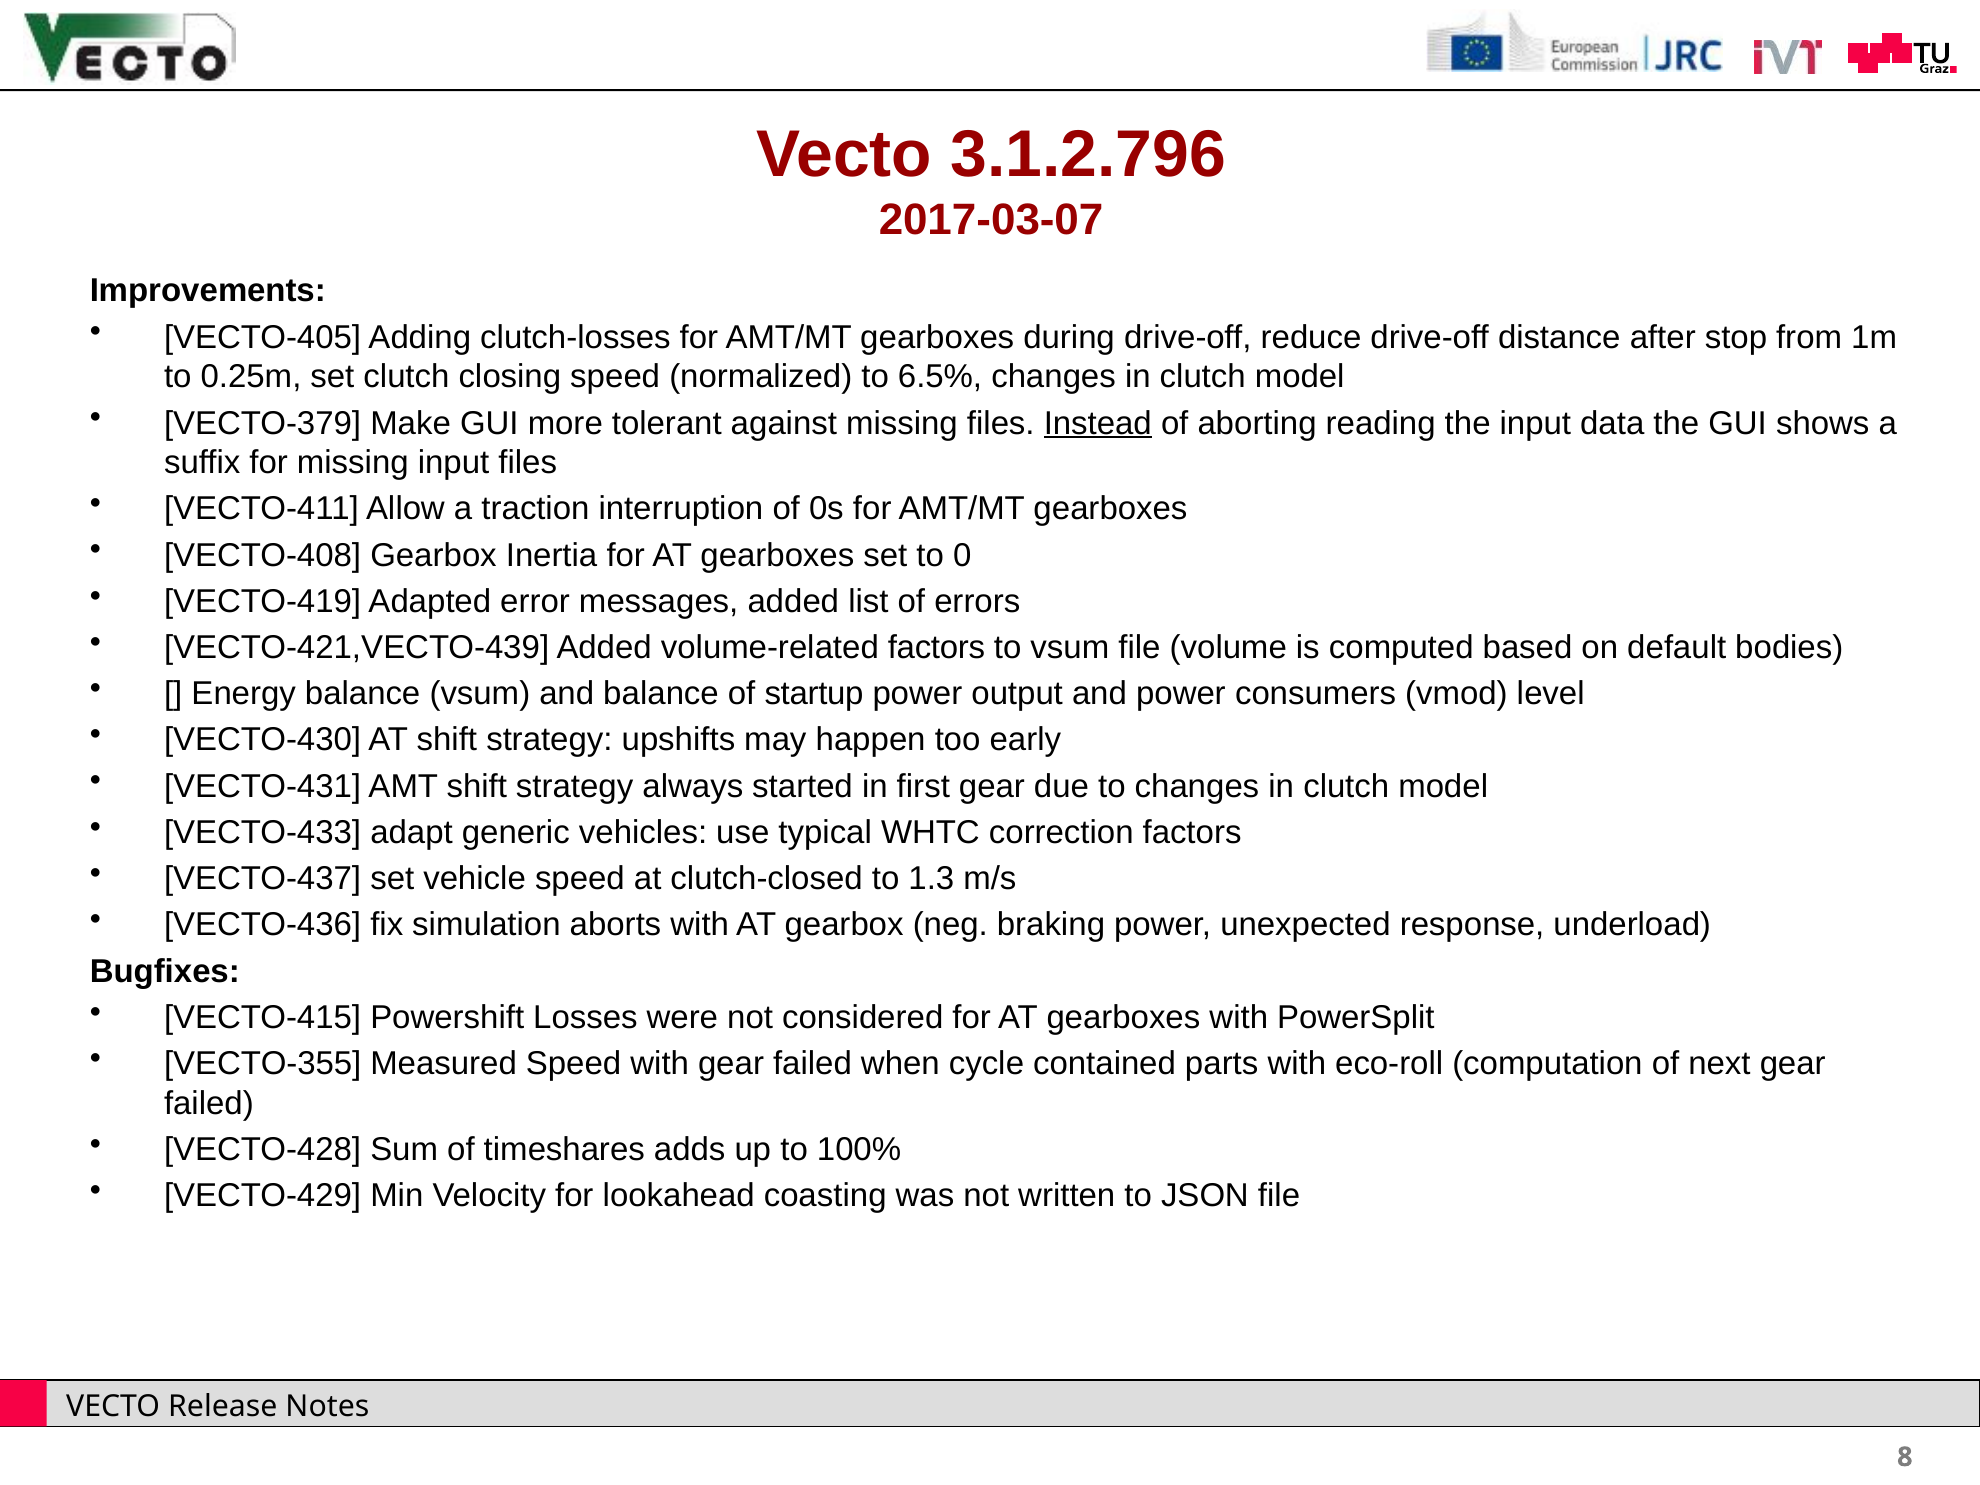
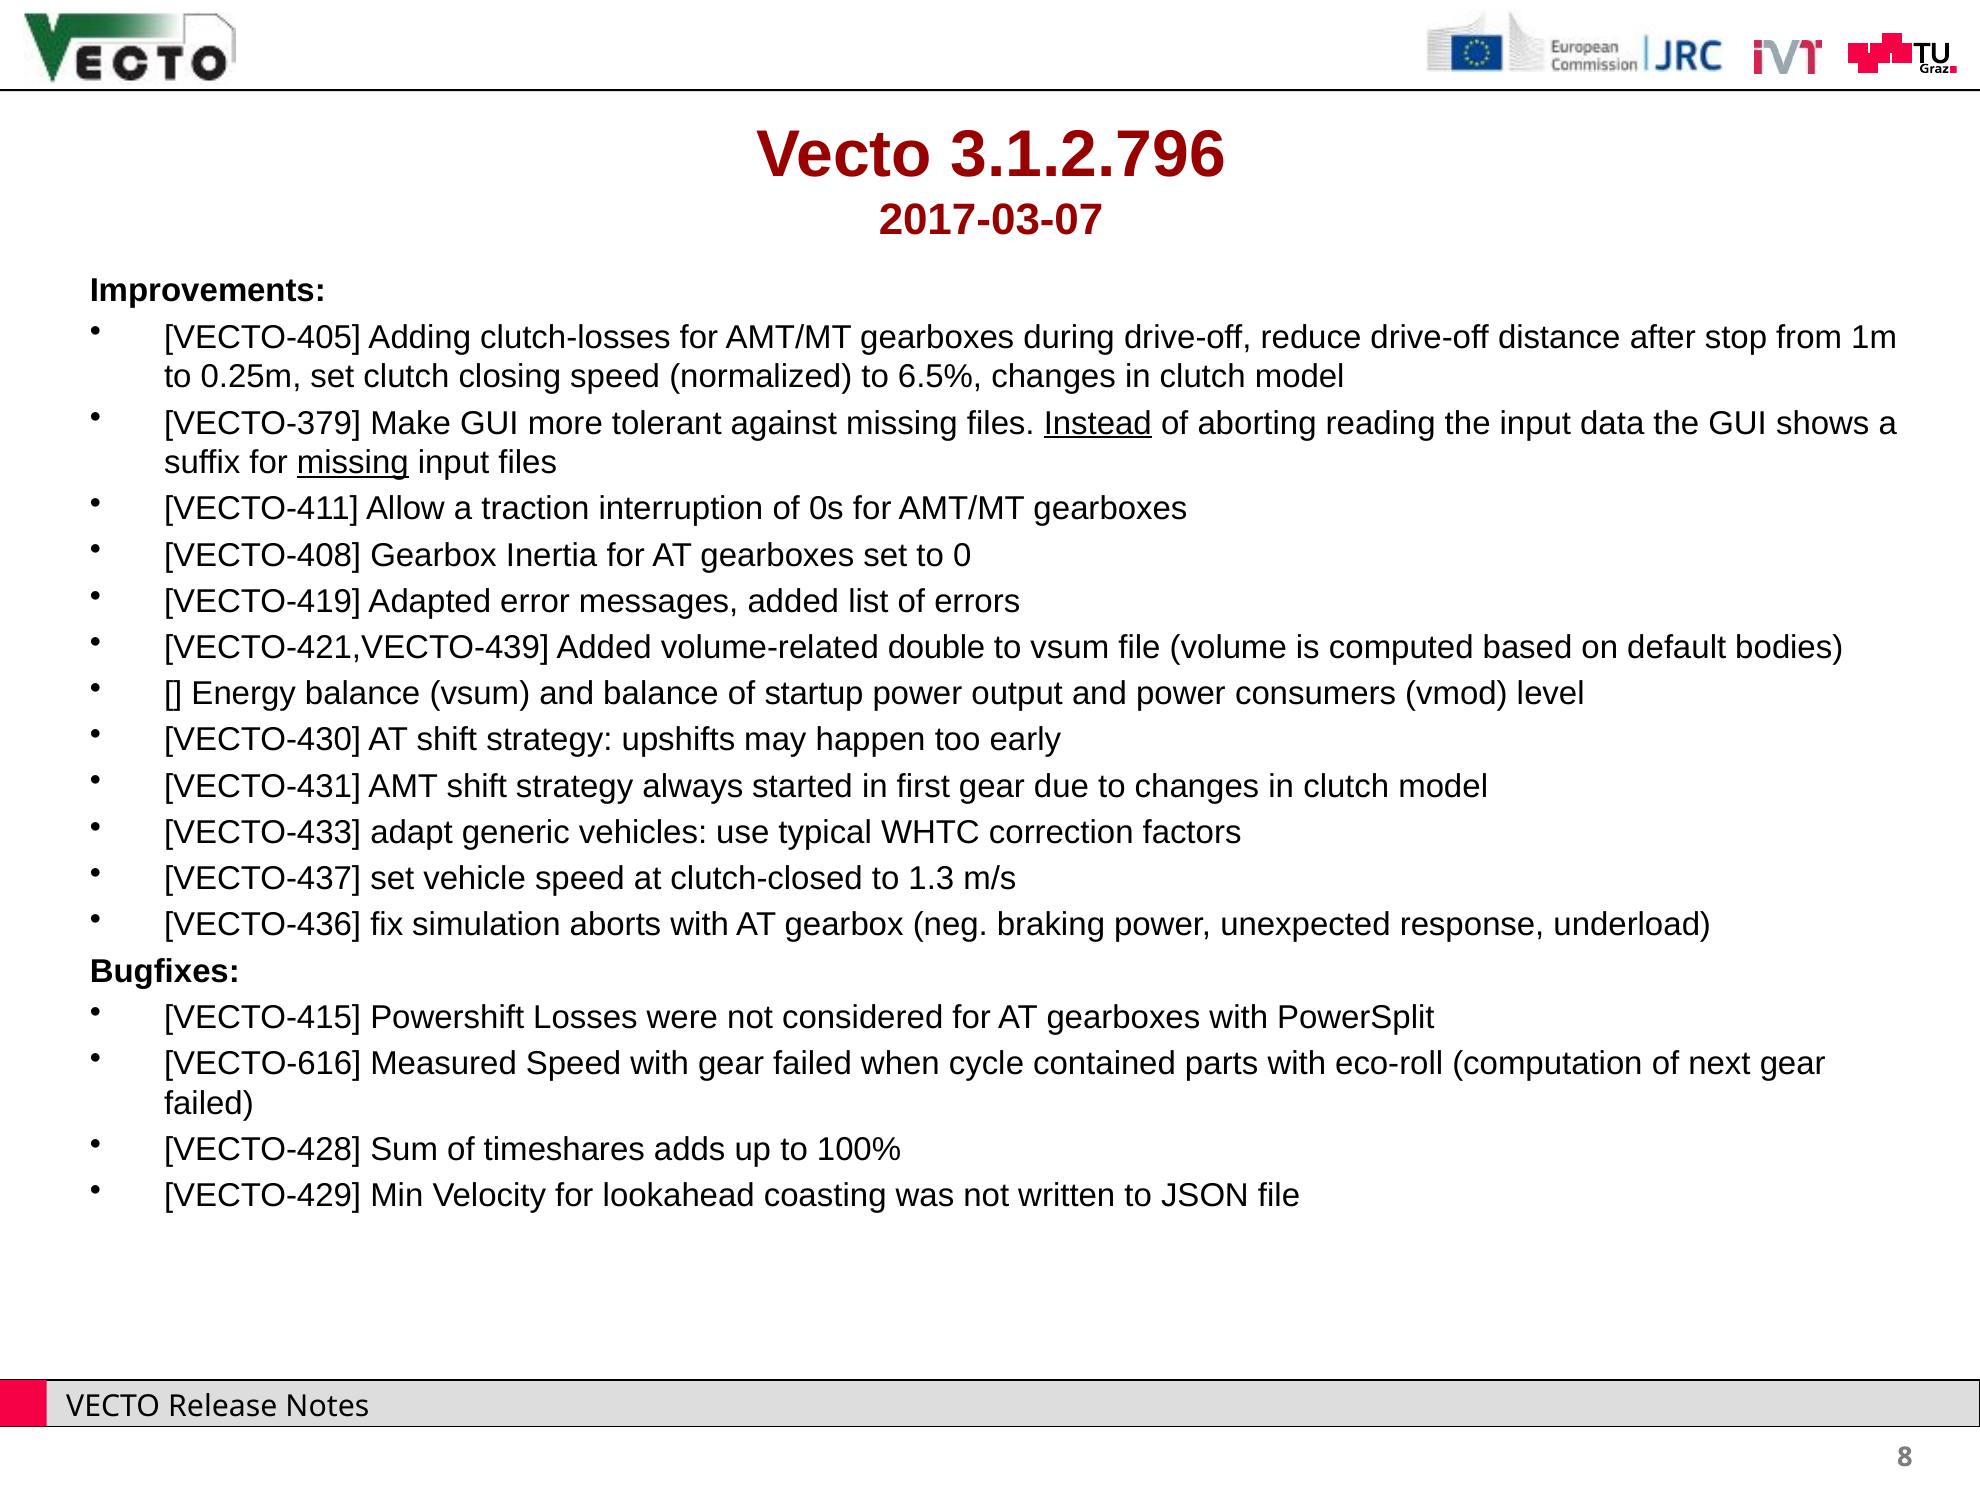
missing at (353, 463) underline: none -> present
volume-related factors: factors -> double
VECTO-355: VECTO-355 -> VECTO-616
